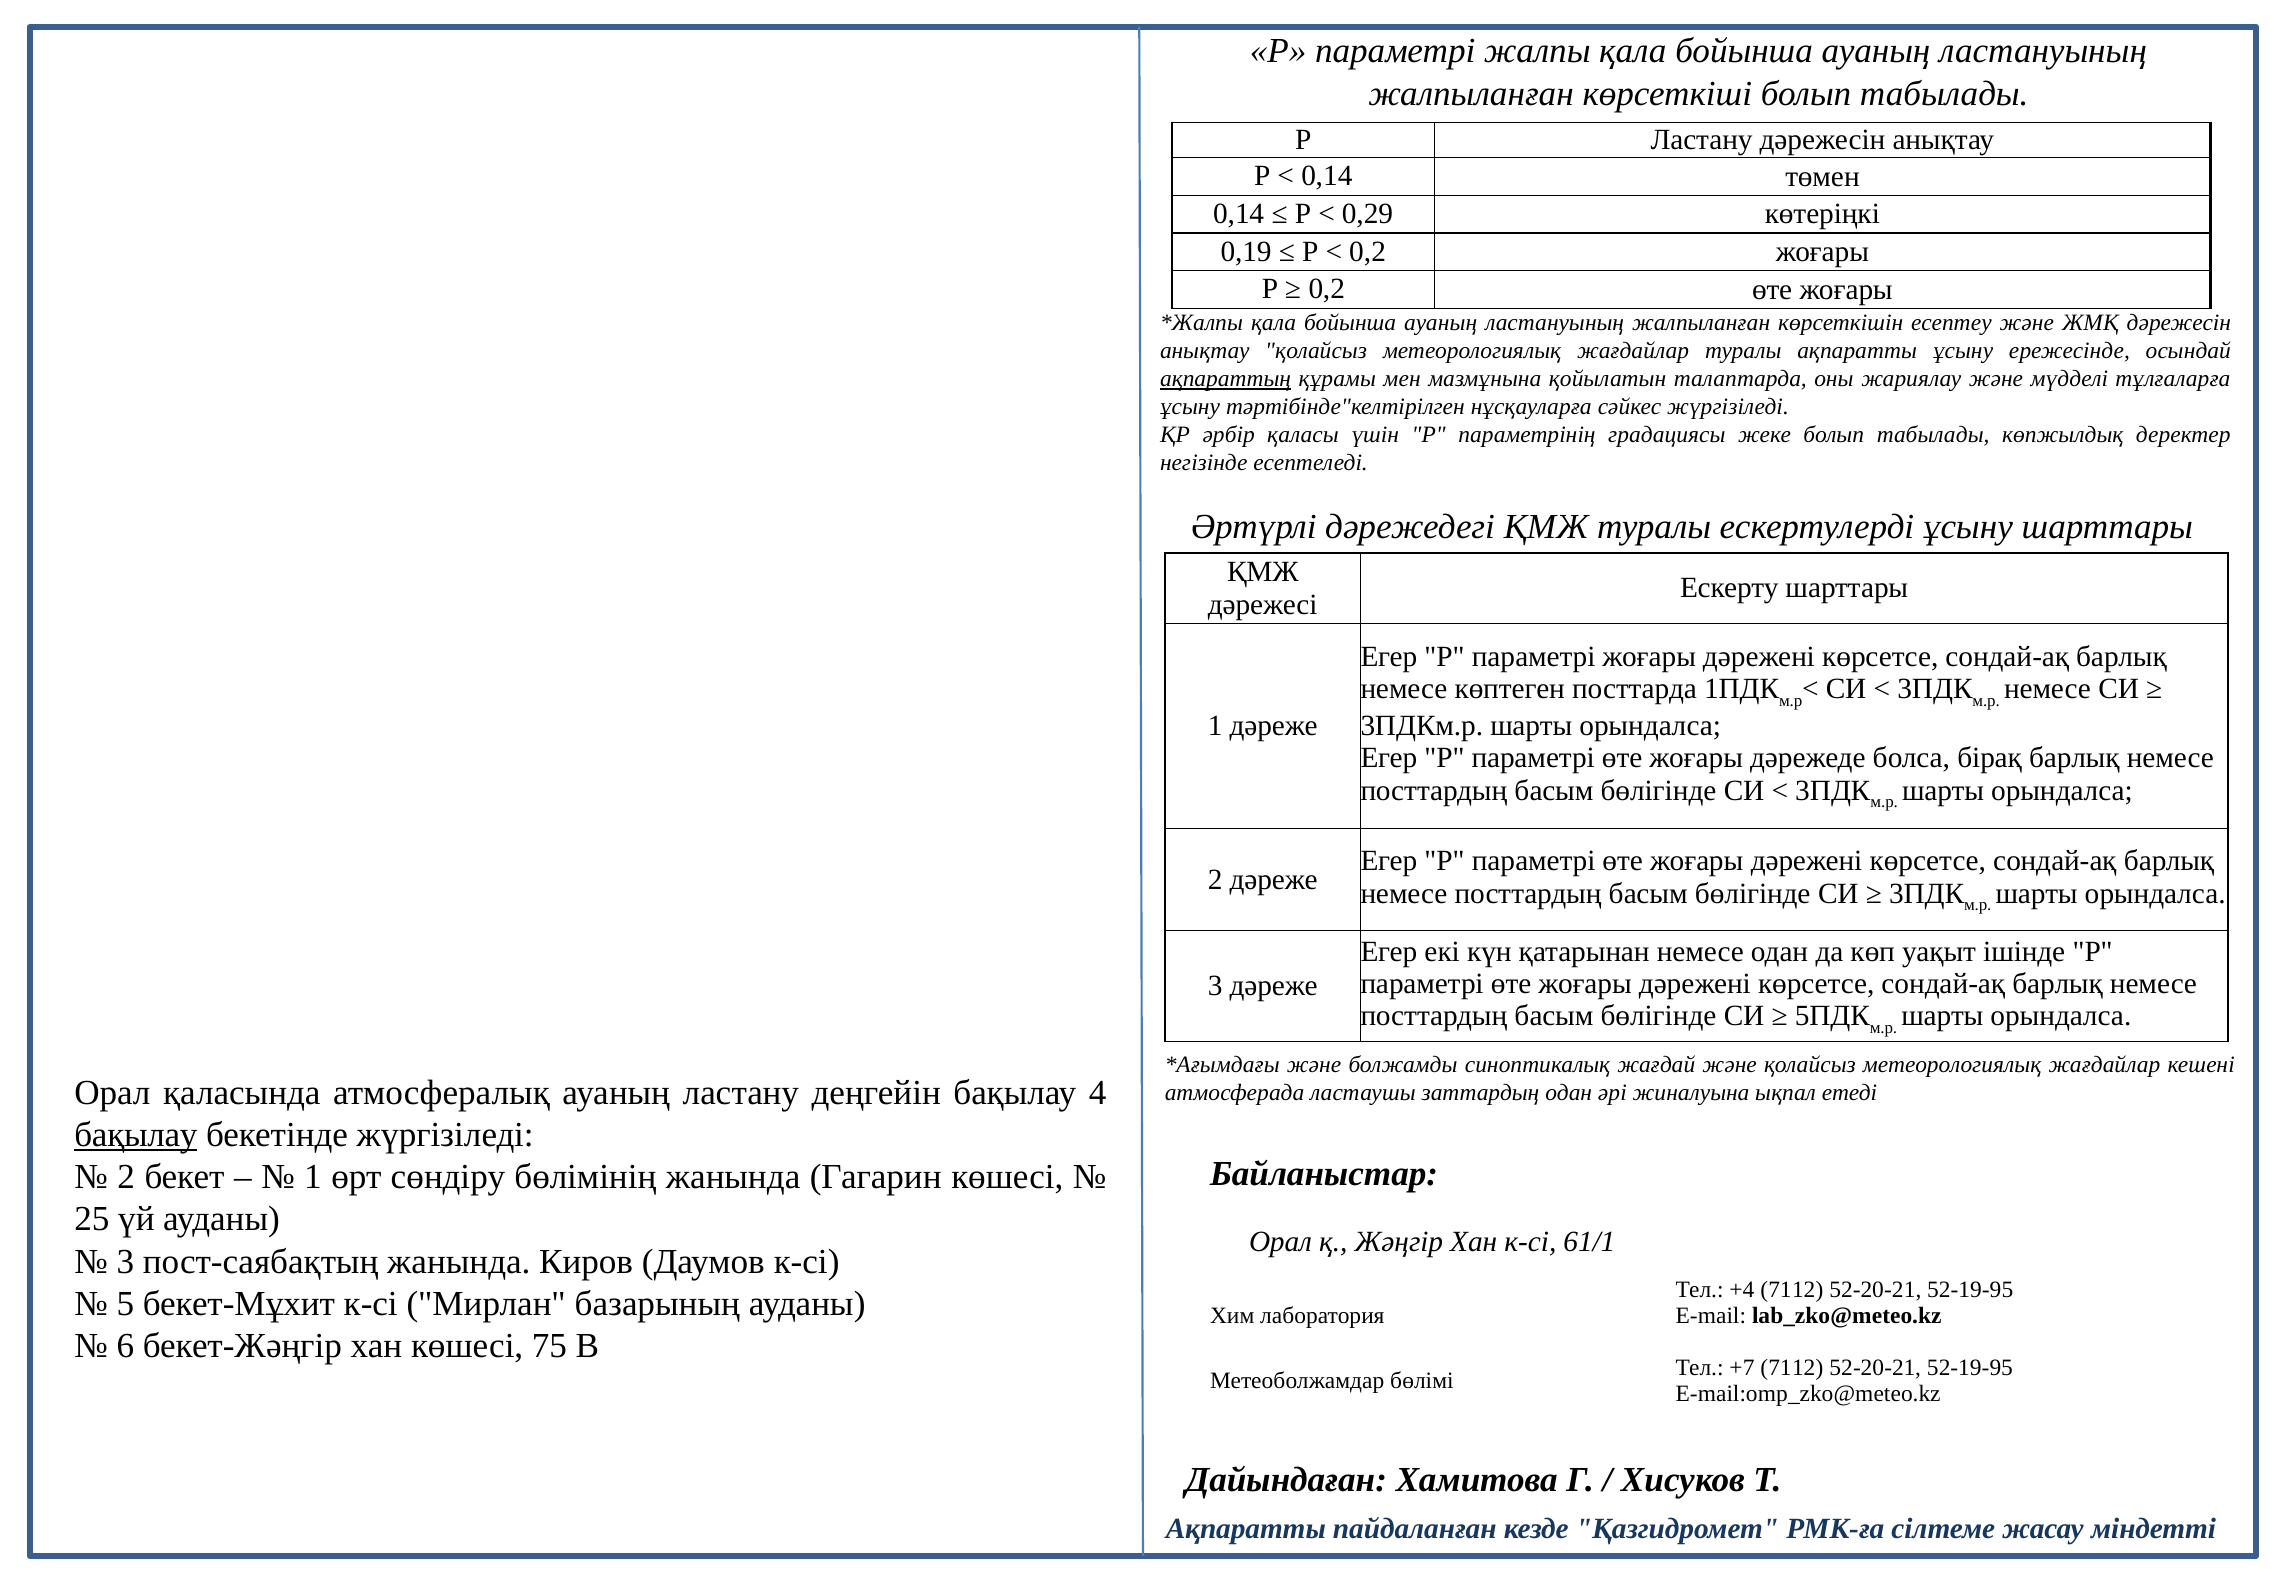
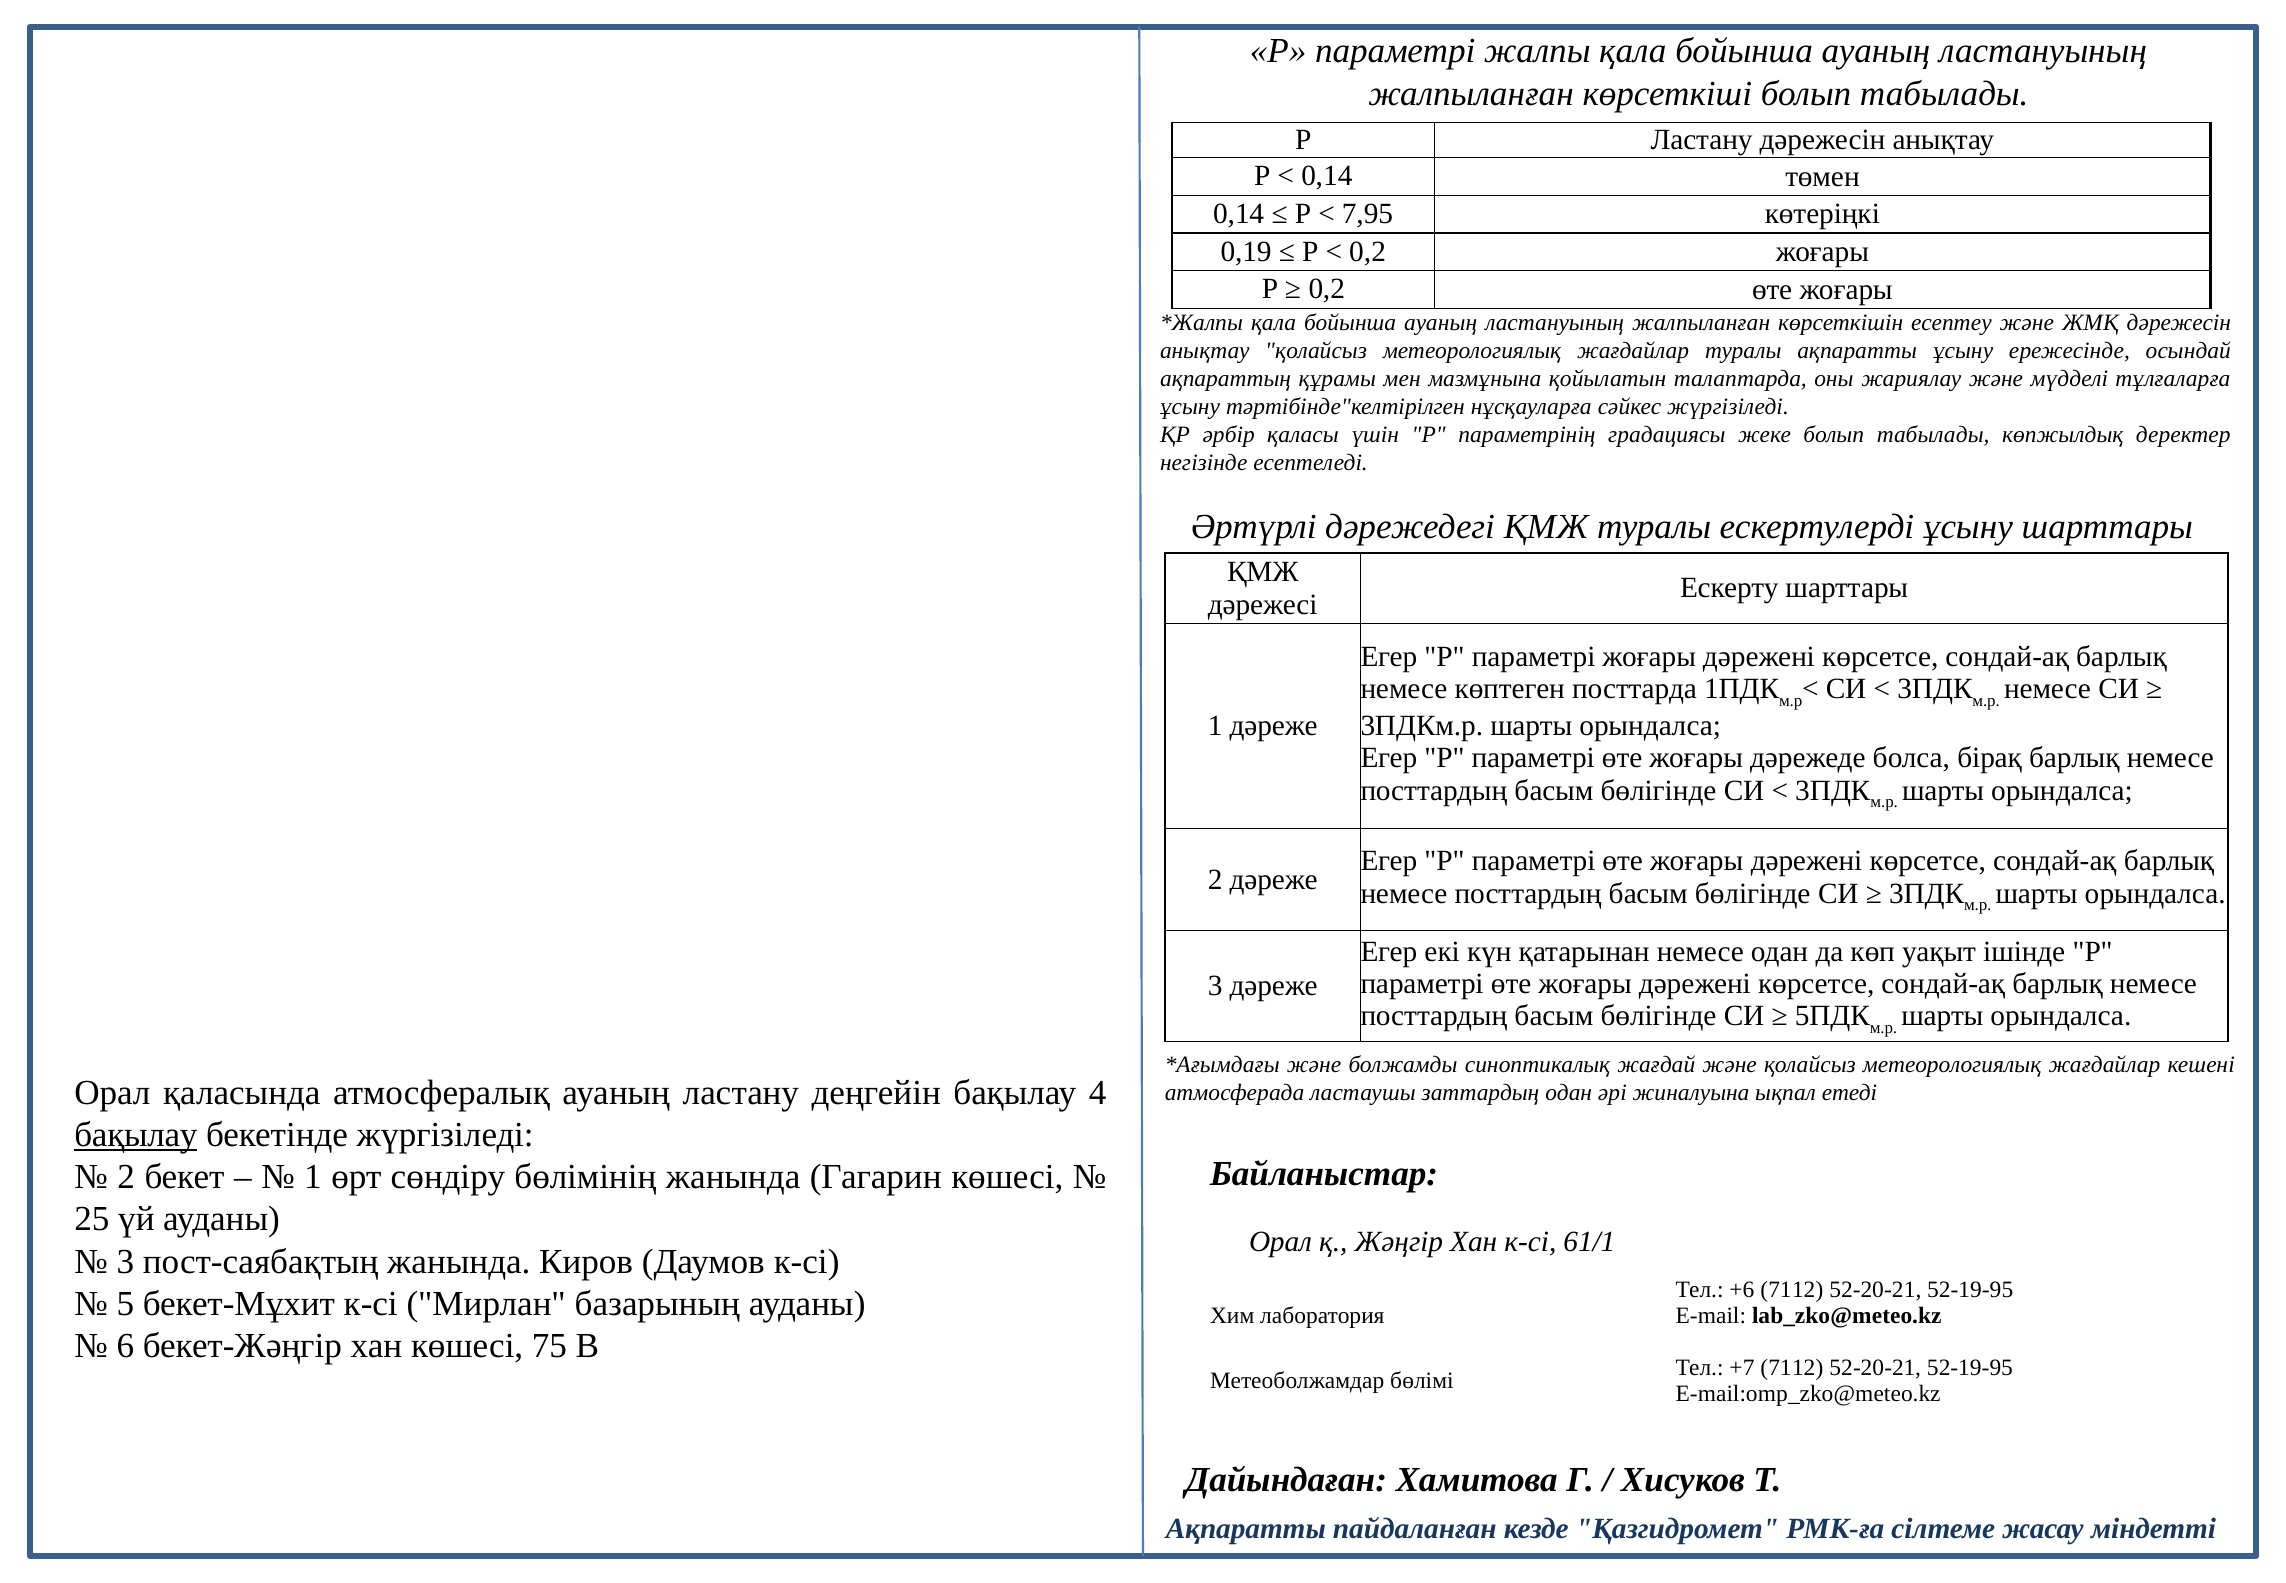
0,29: 0,29 -> 7,95
ақпараттың underline: present -> none
+4: +4 -> +6
